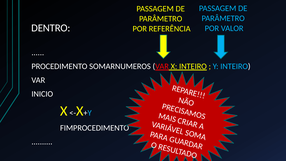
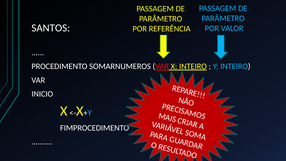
DENTRO: DENTRO -> SANTOS
